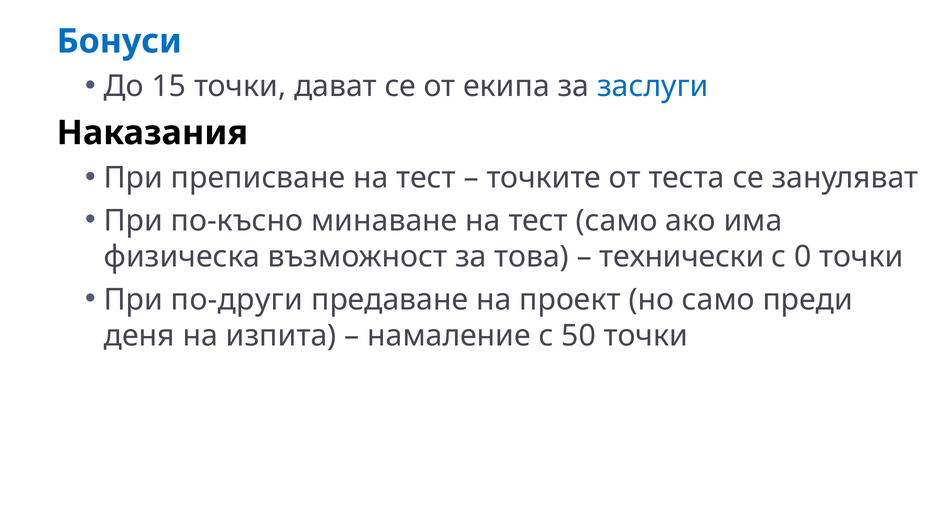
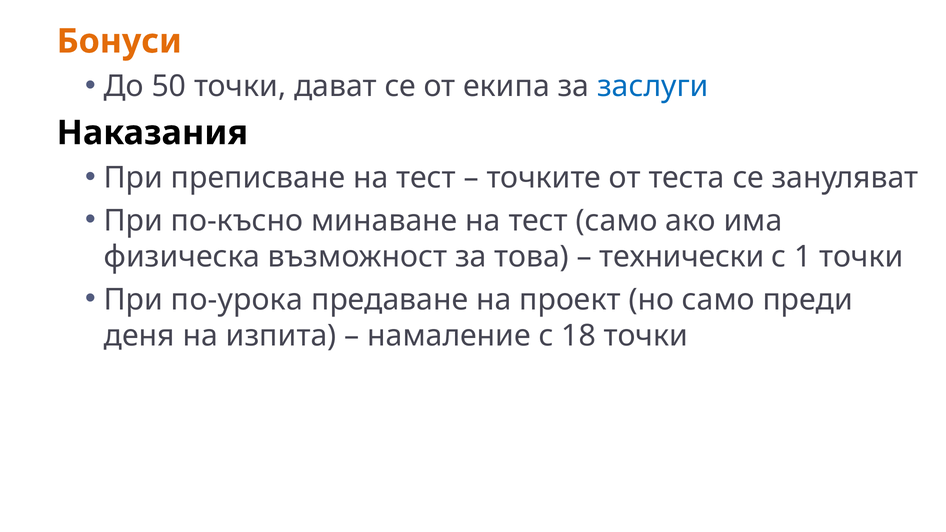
Бонуси colour: blue -> orange
15: 15 -> 50
0: 0 -> 1
по-други: по-други -> по-урока
50: 50 -> 18
